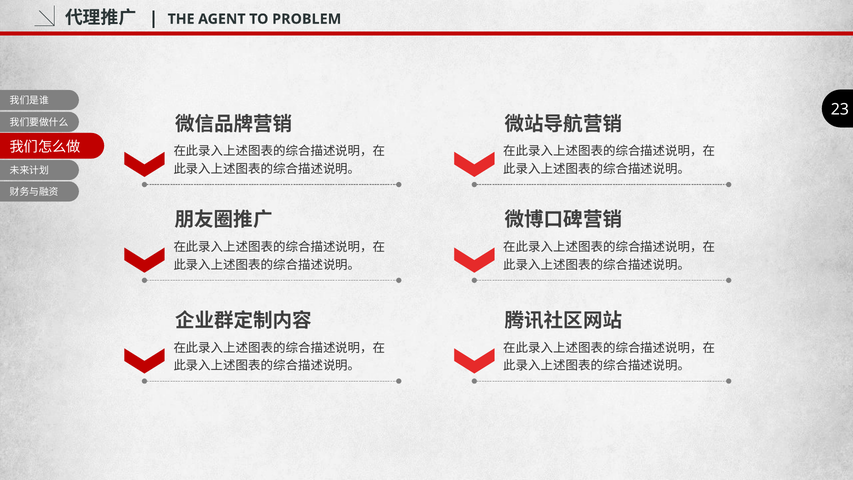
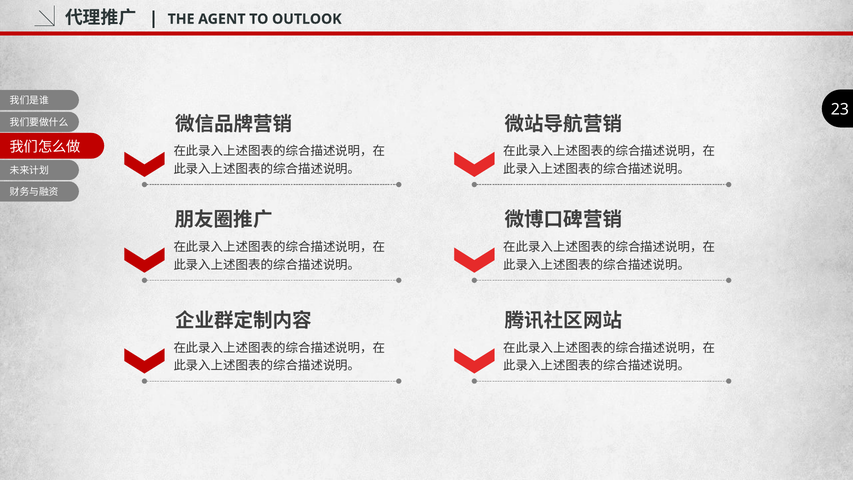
PROBLEM: PROBLEM -> OUTLOOK
